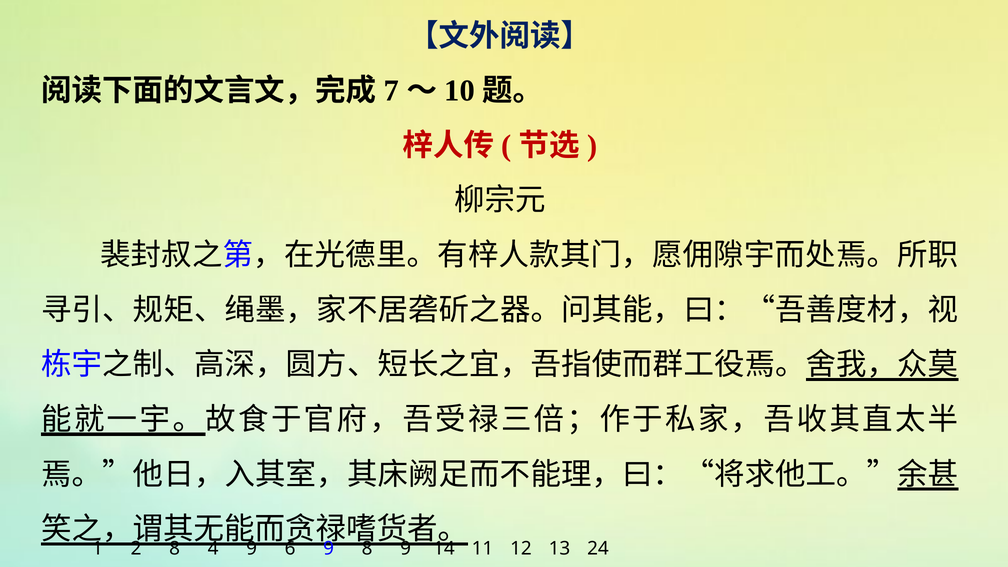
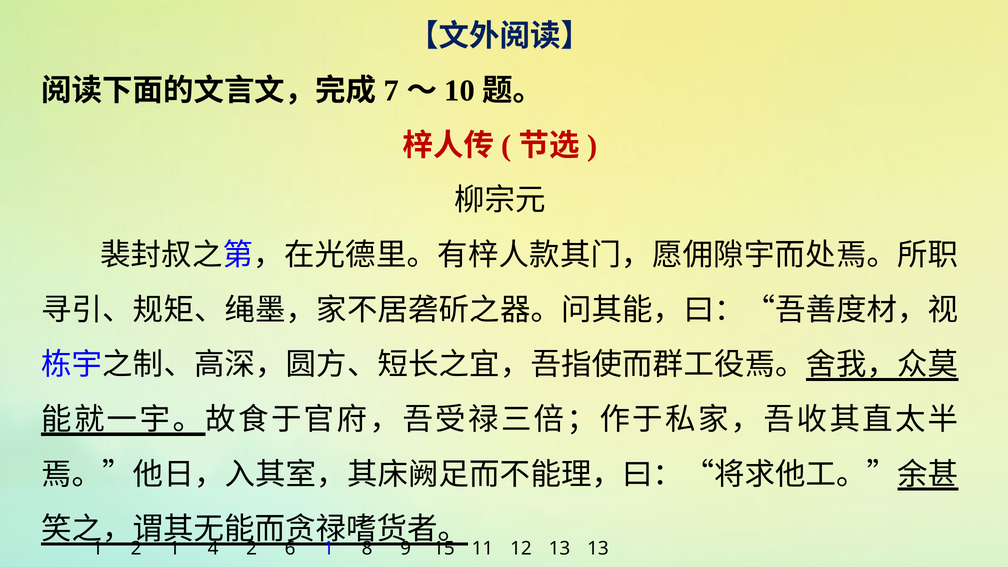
2 8: 8 -> 1
4 9: 9 -> 2
6 9: 9 -> 1
14: 14 -> 15
13 24: 24 -> 13
